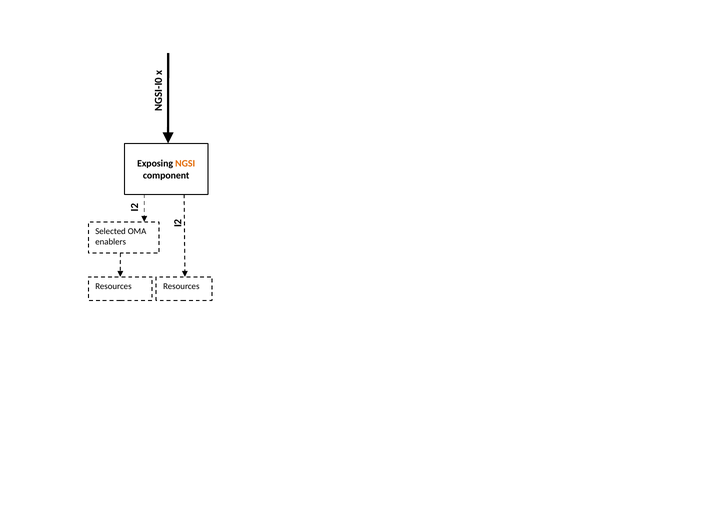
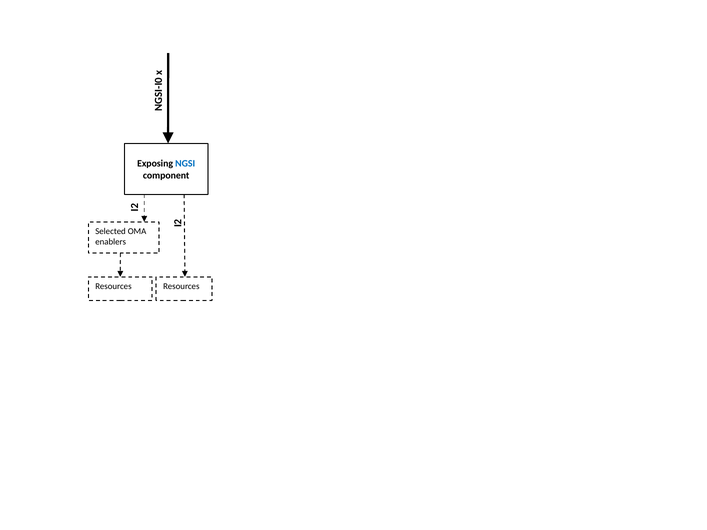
NGSI colour: orange -> blue
